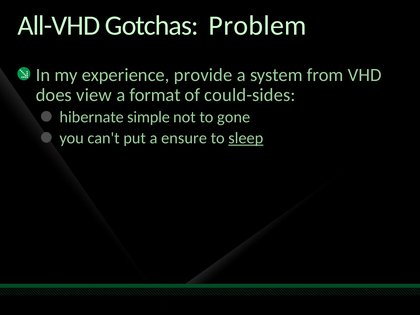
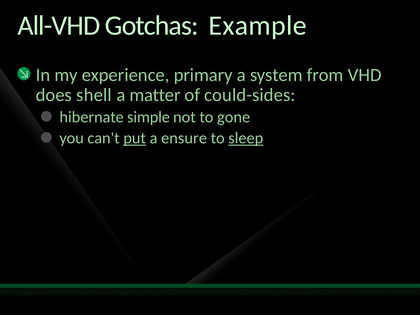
Problem: Problem -> Example
provide: provide -> primary
view: view -> shell
format: format -> matter
put underline: none -> present
